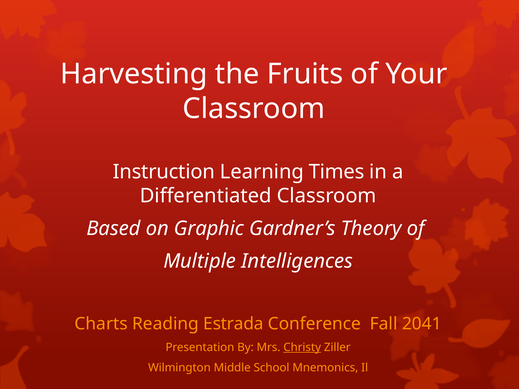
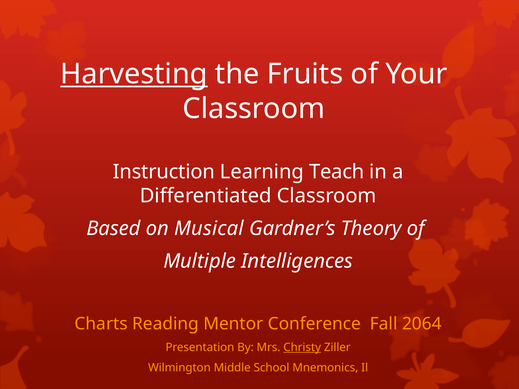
Harvesting underline: none -> present
Times: Times -> Teach
Graphic: Graphic -> Musical
Estrada: Estrada -> Mentor
2041: 2041 -> 2064
